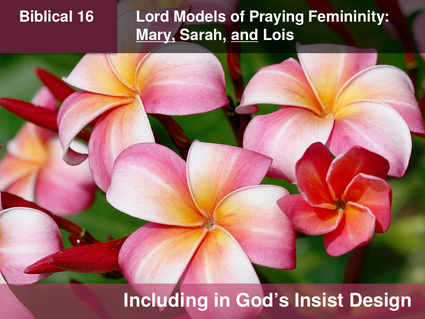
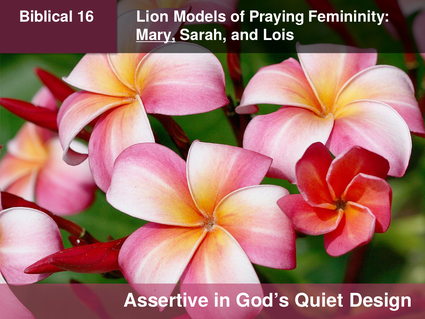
Lord: Lord -> Lion
and underline: present -> none
Including: Including -> Assertive
Insist: Insist -> Quiet
